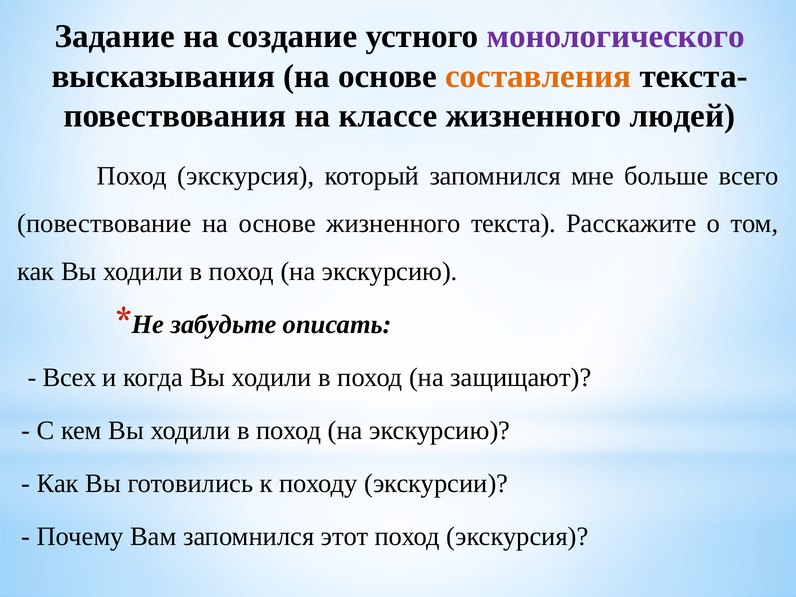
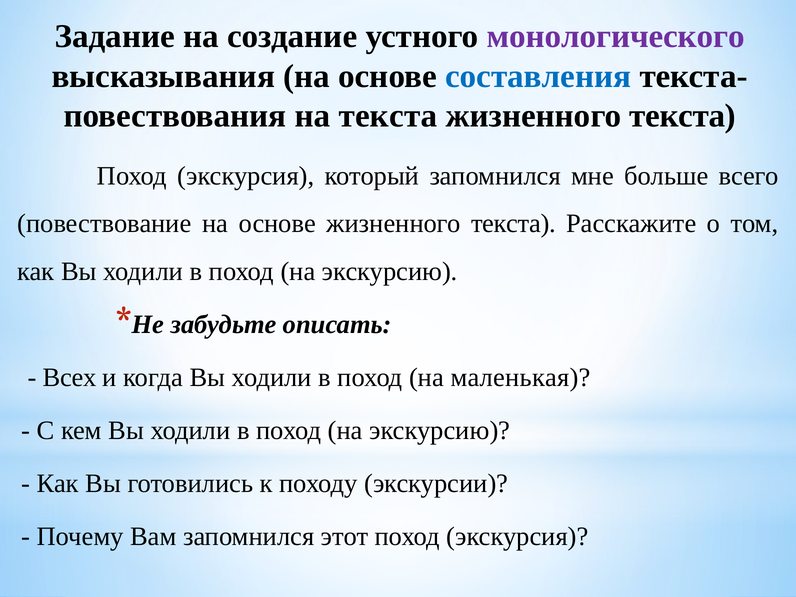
составления colour: orange -> blue
на классе: классе -> текста
людей at (682, 116): людей -> текста
защищают: защищают -> маленькая
